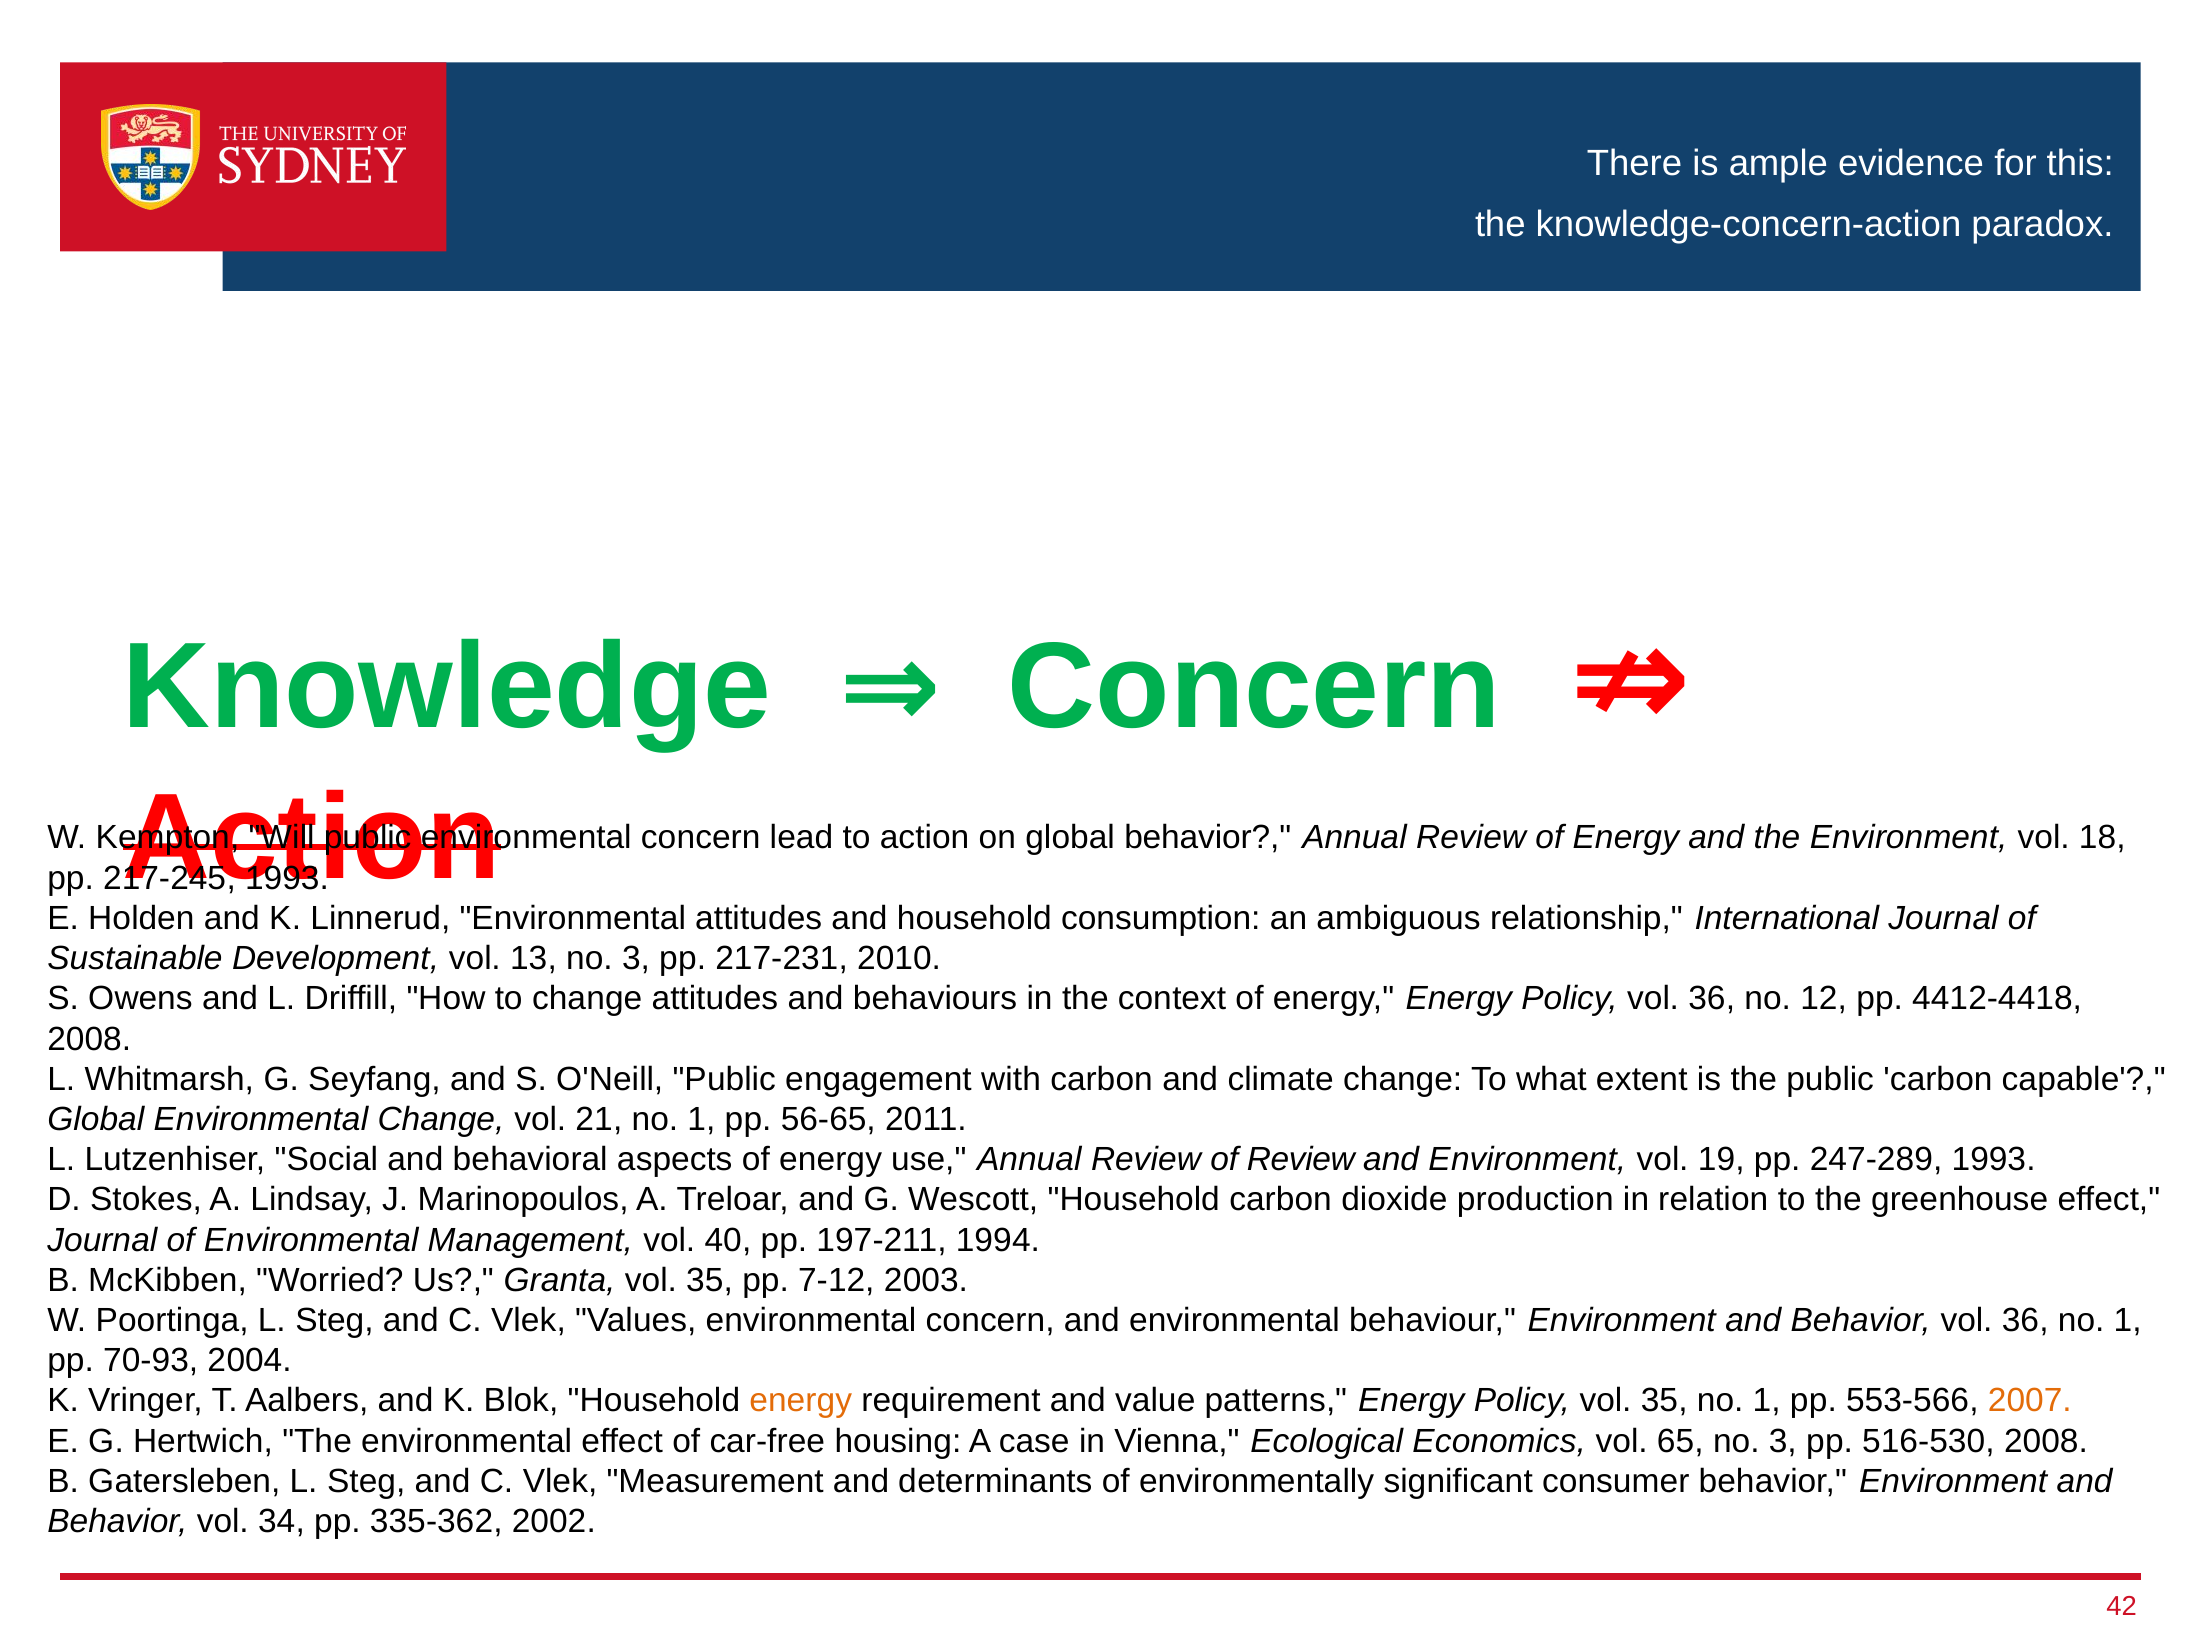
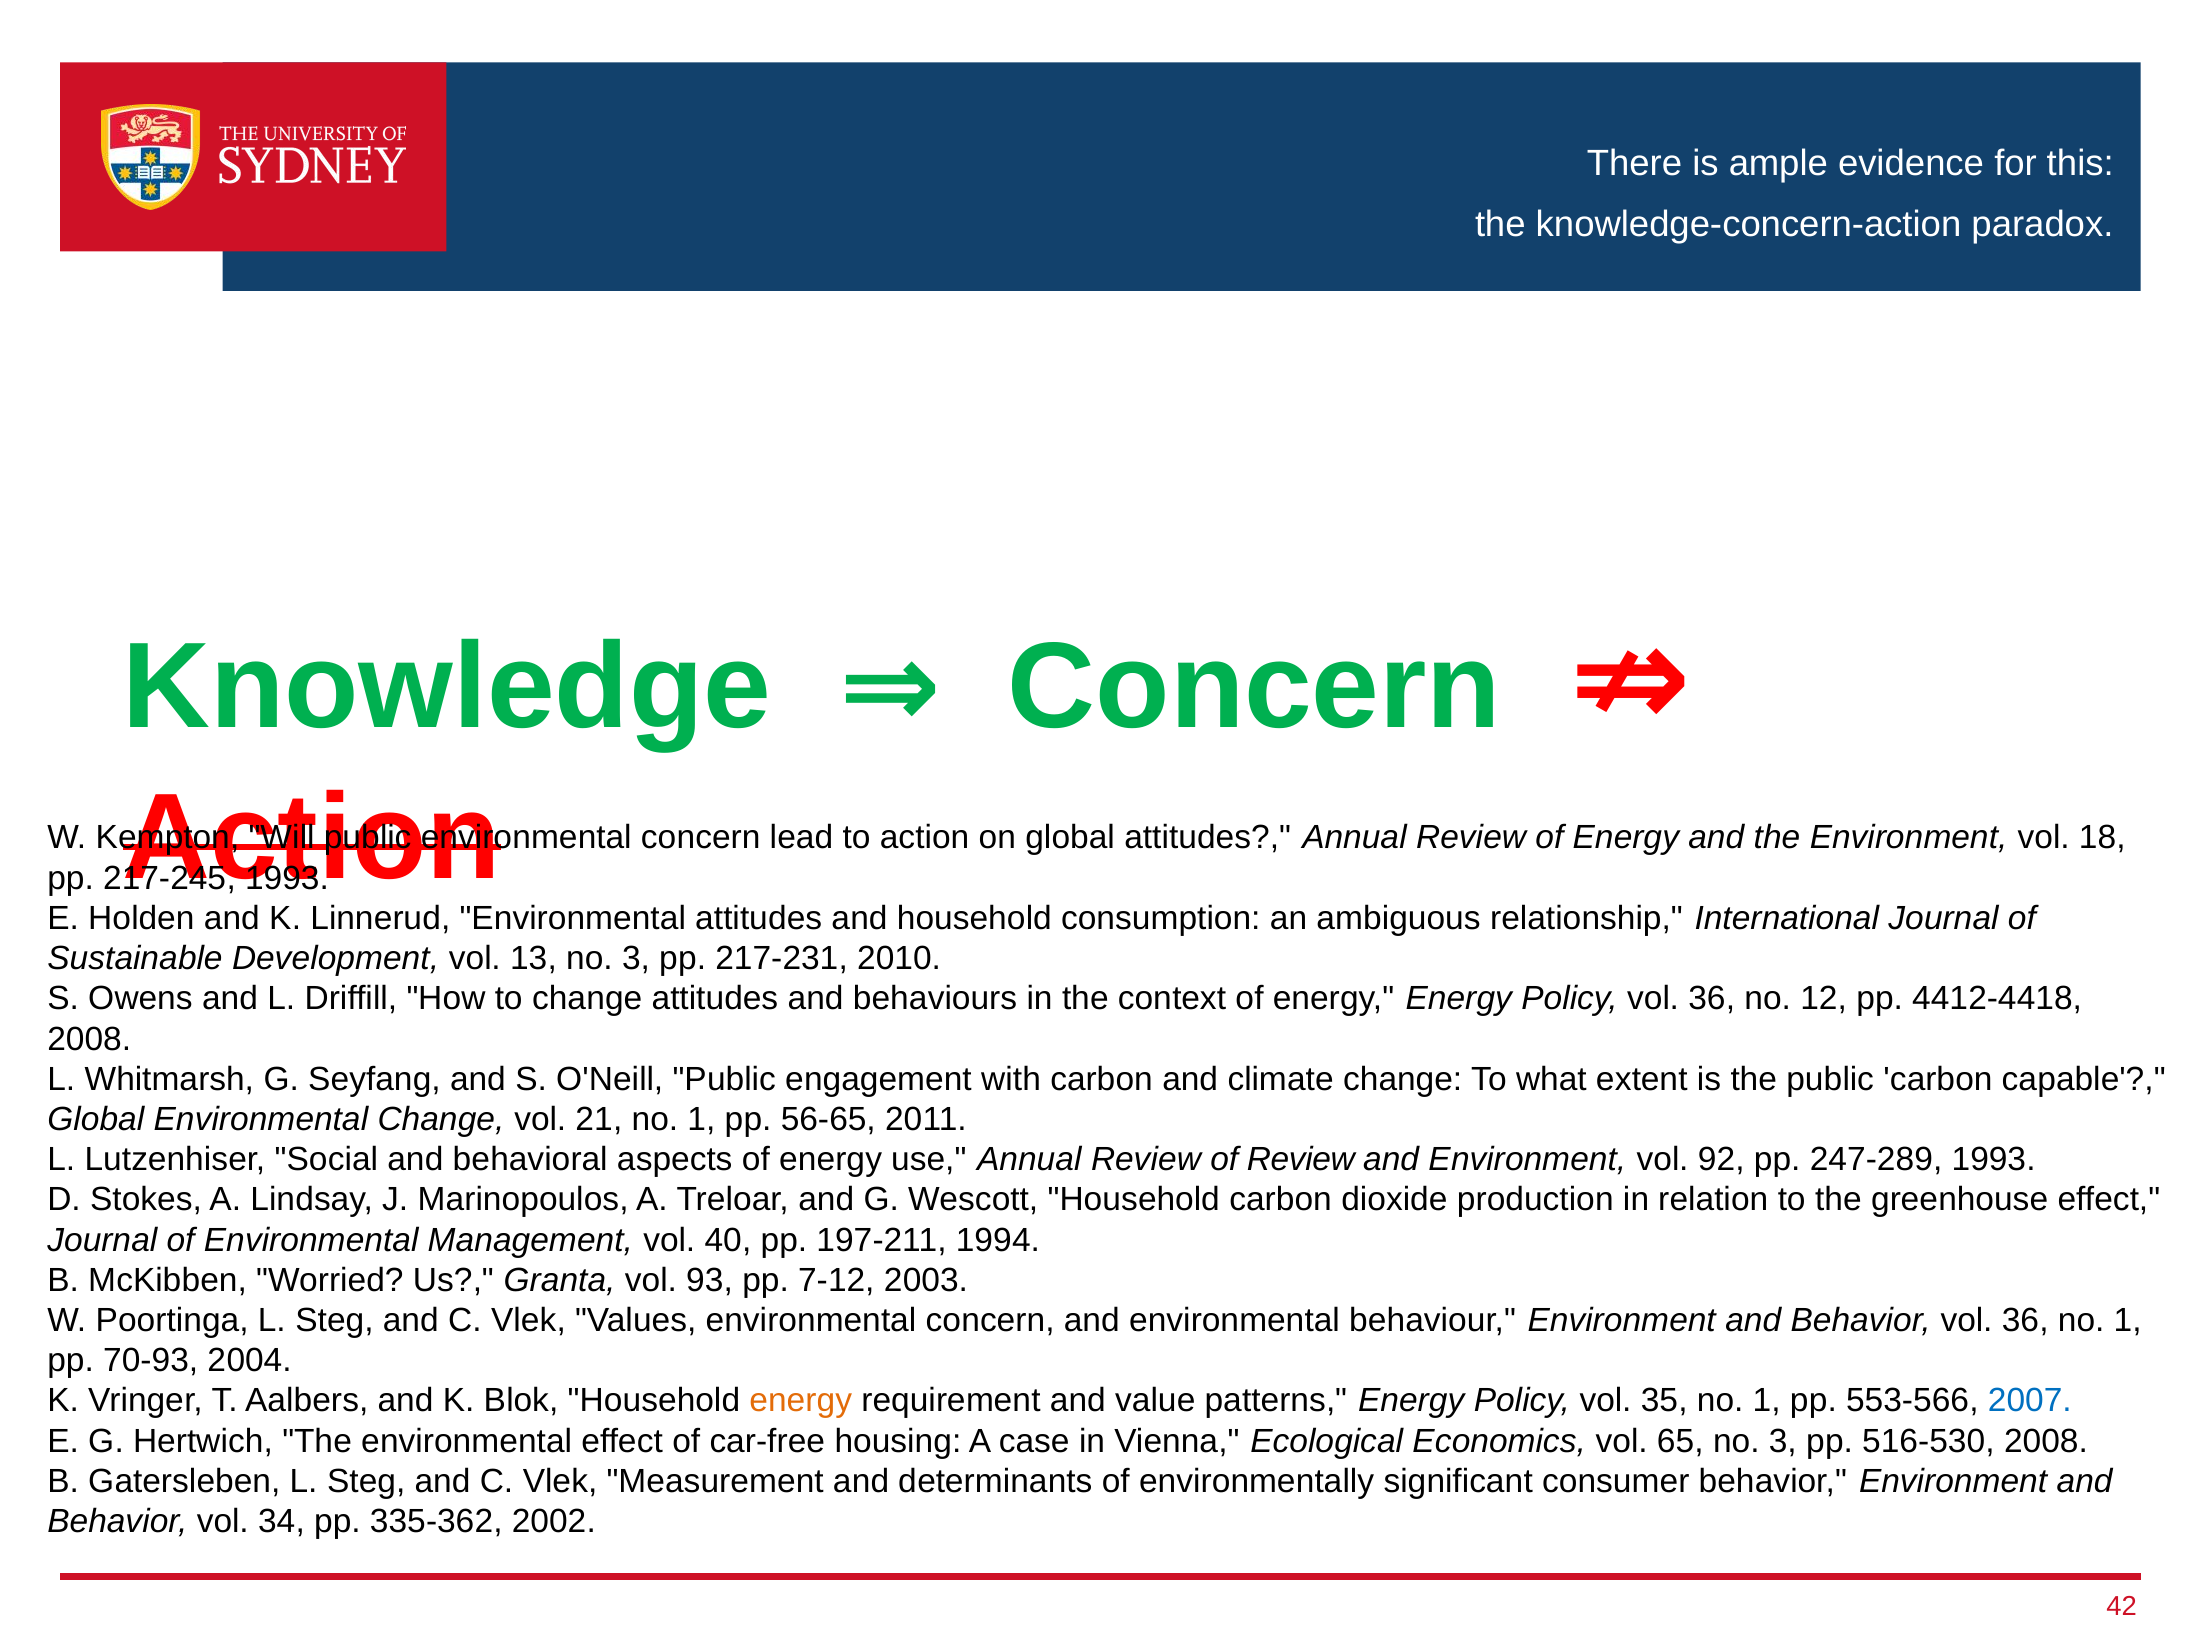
global behavior: behavior -> attitudes
19: 19 -> 92
Granta vol 35: 35 -> 93
2007 colour: orange -> blue
